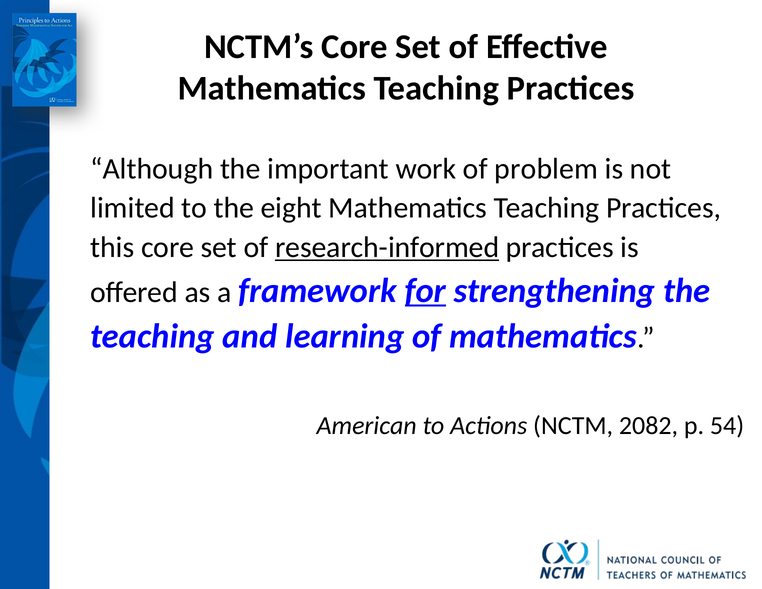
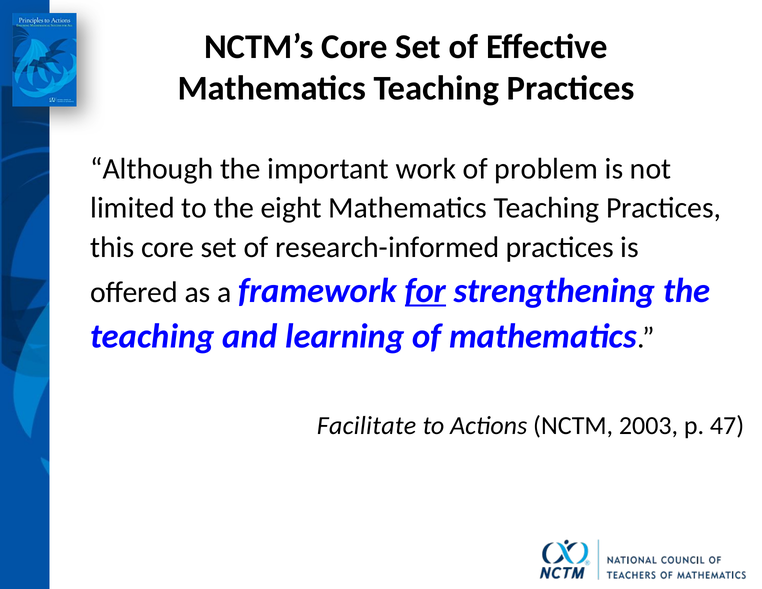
research-informed underline: present -> none
American: American -> Facilitate
2082: 2082 -> 2003
54: 54 -> 47
